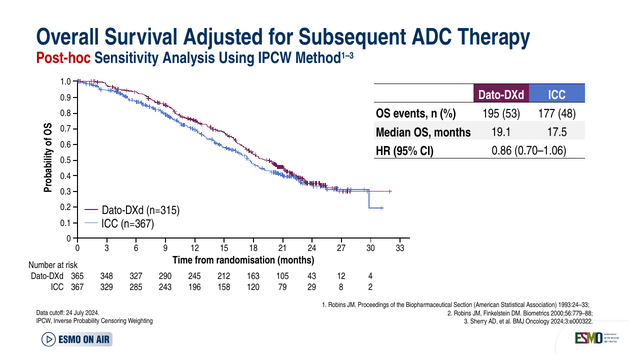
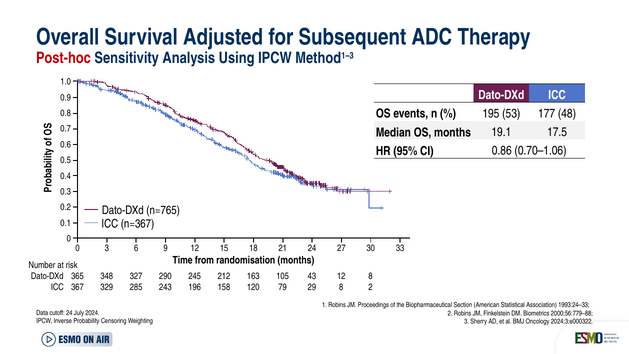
n=315: n=315 -> n=765
365 4: 4 -> 8
